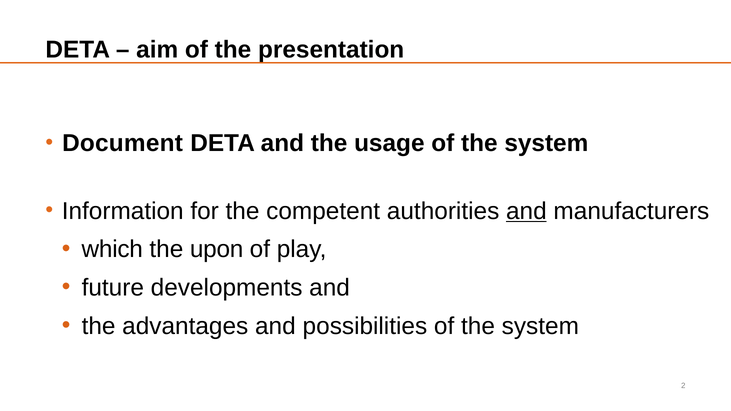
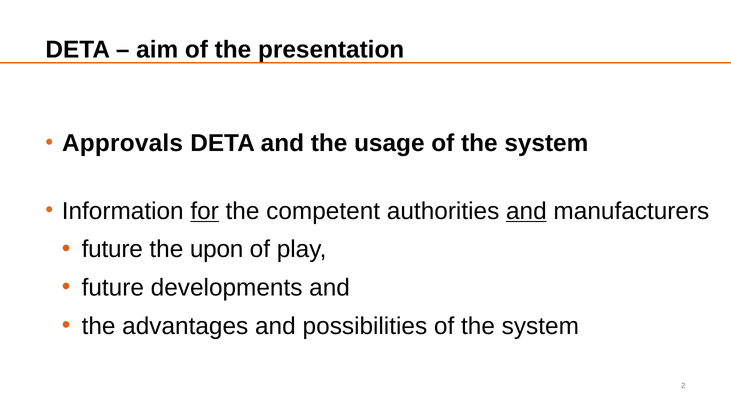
Document: Document -> Approvals
for underline: none -> present
which at (112, 249): which -> future
